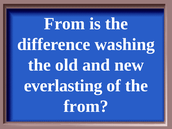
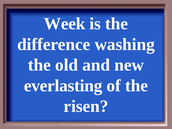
From at (64, 24): From -> Week
from at (86, 106): from -> risen
